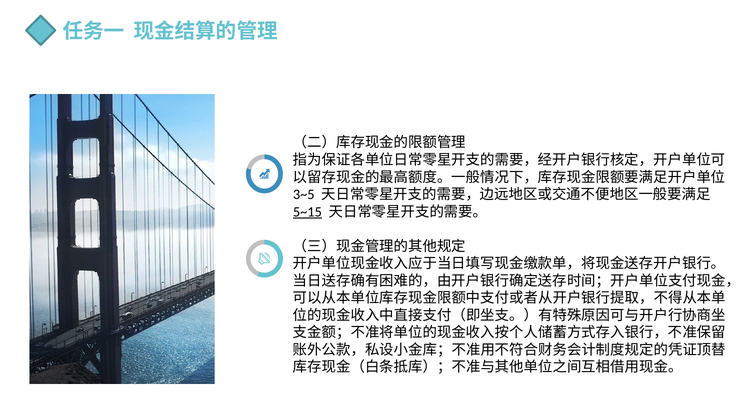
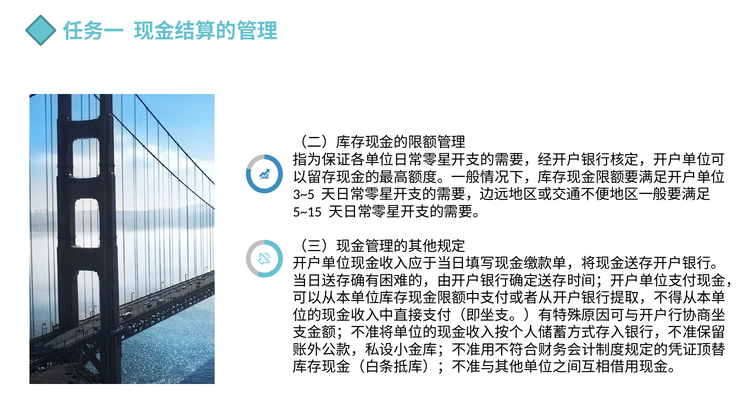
5~15 underline: present -> none
